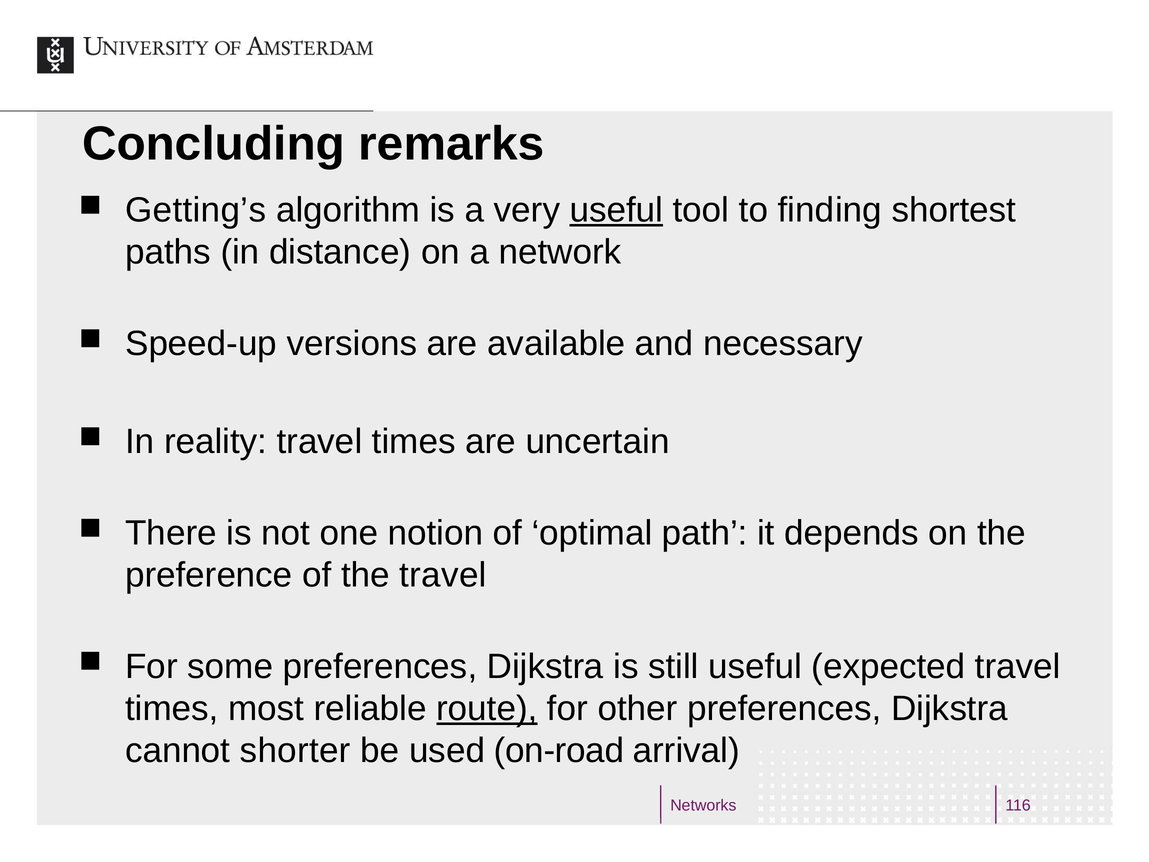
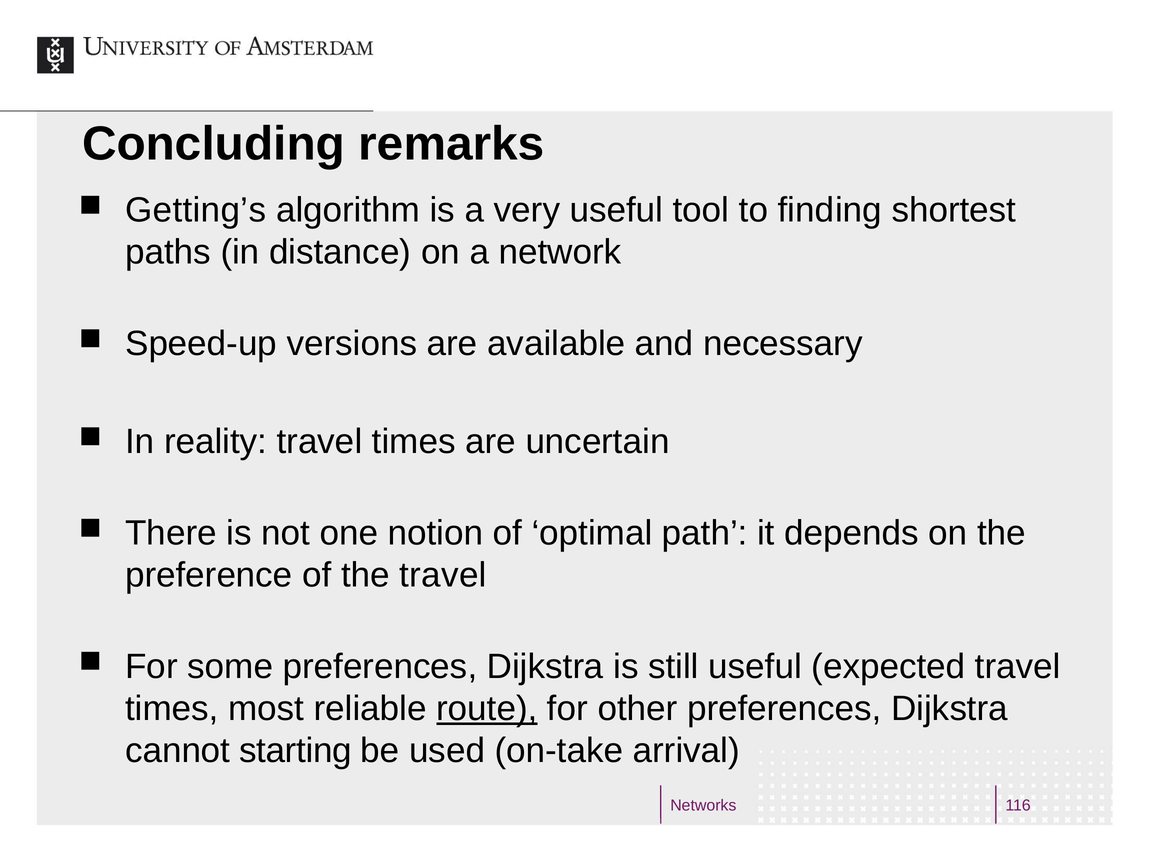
useful at (616, 210) underline: present -> none
shorter: shorter -> starting
on-road: on-road -> on-take
